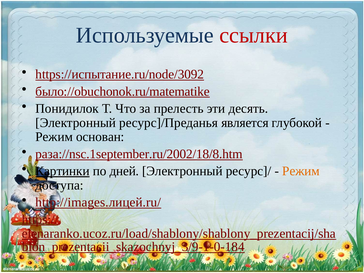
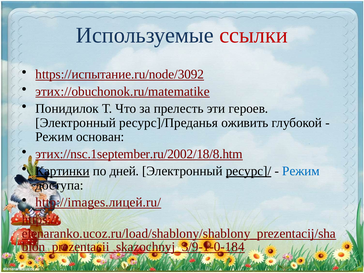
было://obuchonok.ru/matematike: было://obuchonok.ru/matematike -> этих://obuchonok.ru/matematike
десять: десять -> героев
является: является -> оживить
раза://nsc.1september.ru/2002/18/8.htm: раза://nsc.1september.ru/2002/18/8.htm -> этих://nsc.1september.ru/2002/18/8.htm
ресурс]/ underline: none -> present
Режим at (301, 171) colour: orange -> blue
